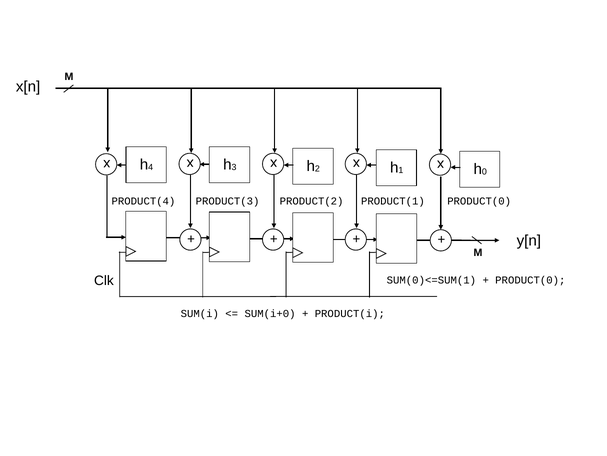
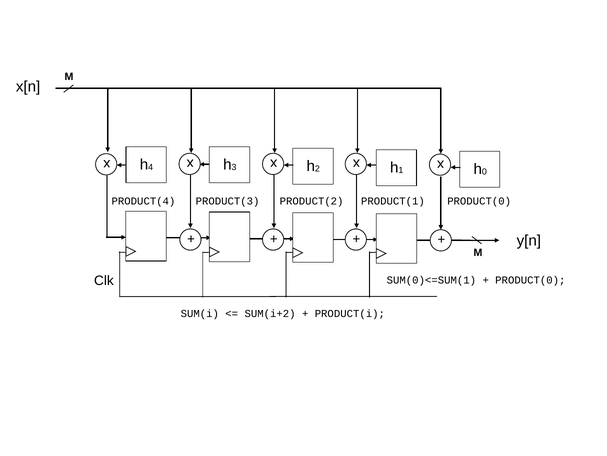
SUM(i+0: SUM(i+0 -> SUM(i+2
